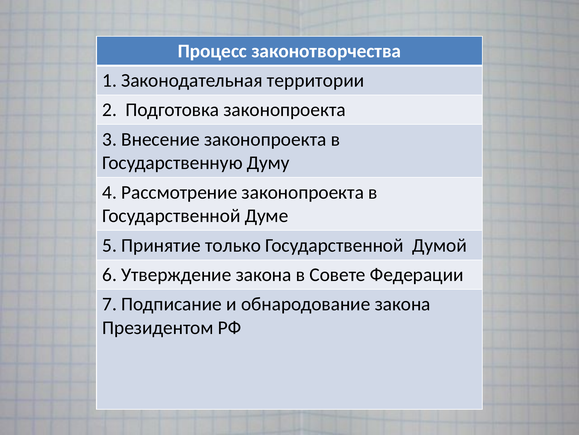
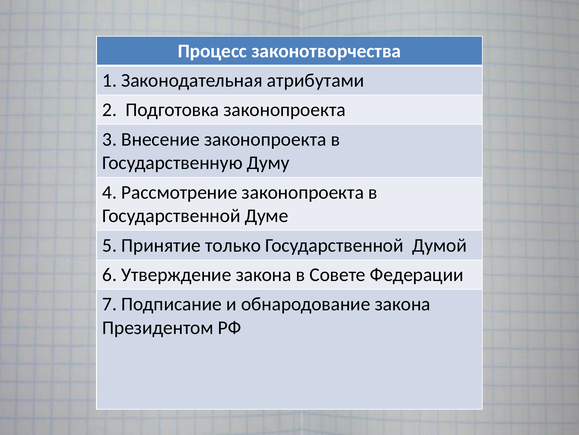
территории: территории -> атрибутами
